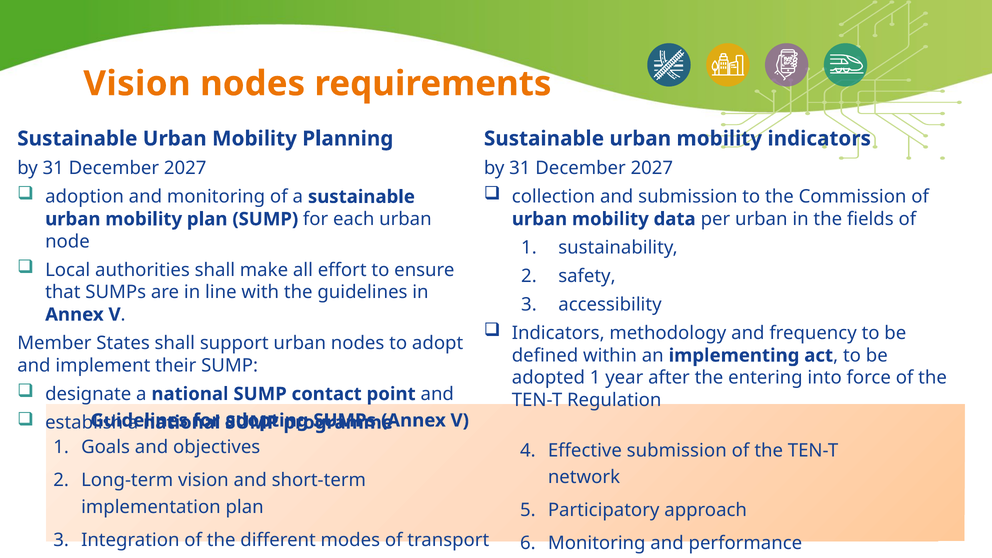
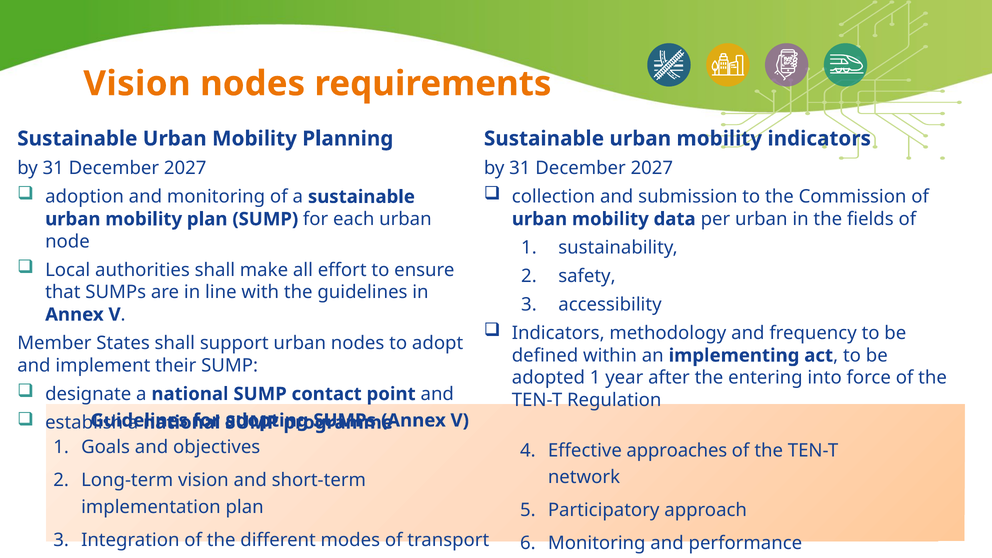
Effective submission: submission -> approaches
